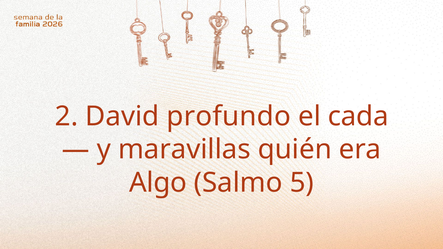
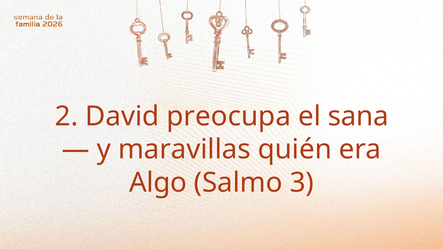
profundo: profundo -> preocupa
cada: cada -> sana
5: 5 -> 3
